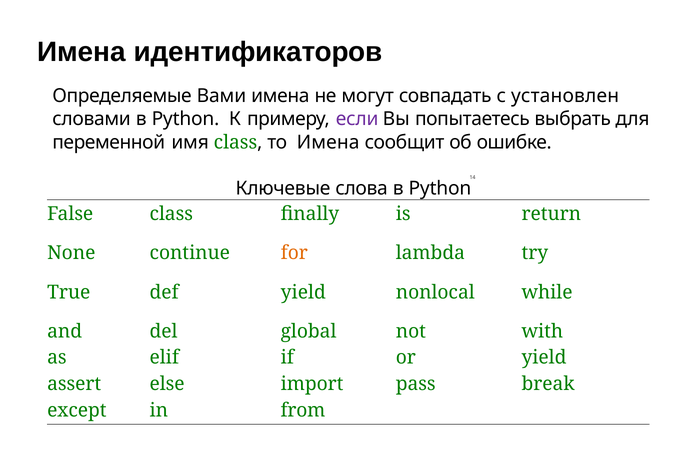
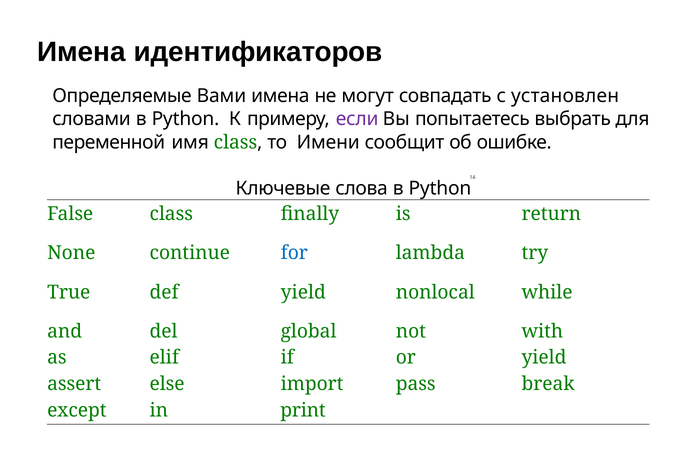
то Имена: Имена -> Имени
for colour: orange -> blue
from: from -> print
